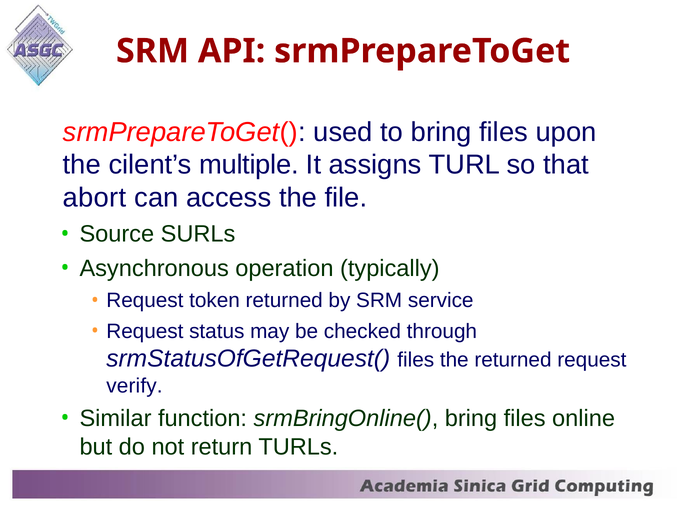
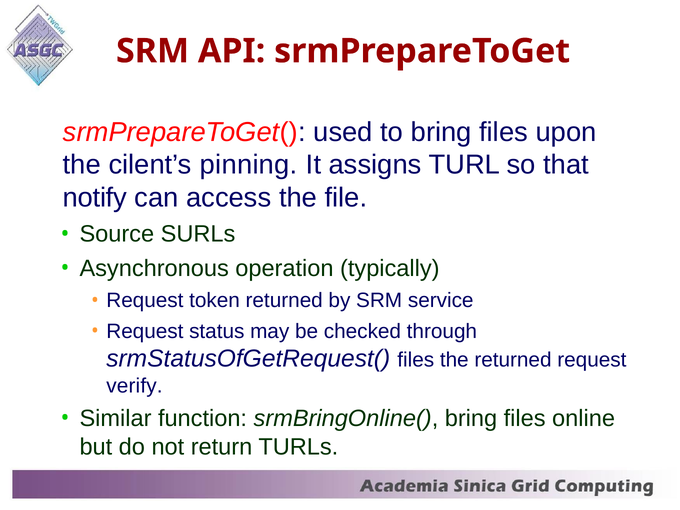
multiple: multiple -> pinning
abort: abort -> notify
